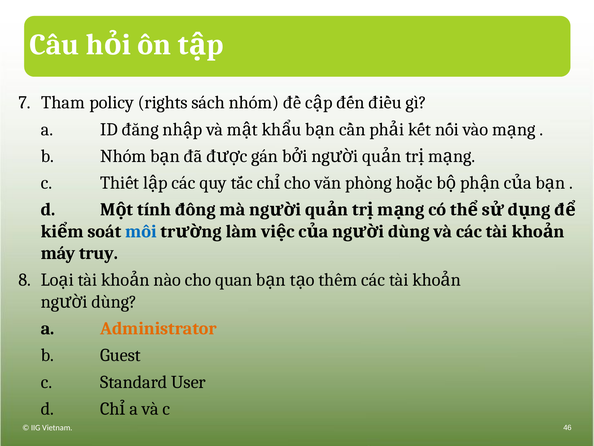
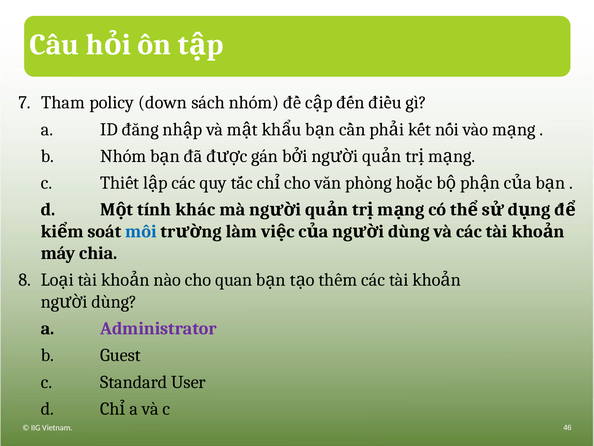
rights: rights -> down
đông: đông -> khác
truy: truy -> chia
Administrator colour: orange -> purple
